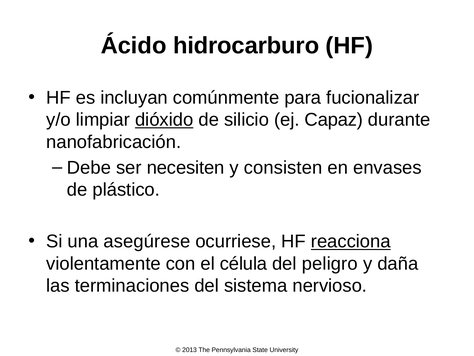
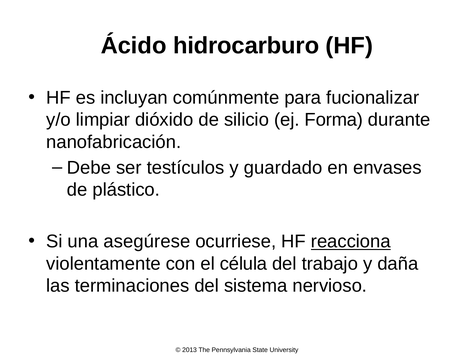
dióxido underline: present -> none
Capaz: Capaz -> Forma
necesiten: necesiten -> testículos
consisten: consisten -> guardado
peligro: peligro -> trabajo
